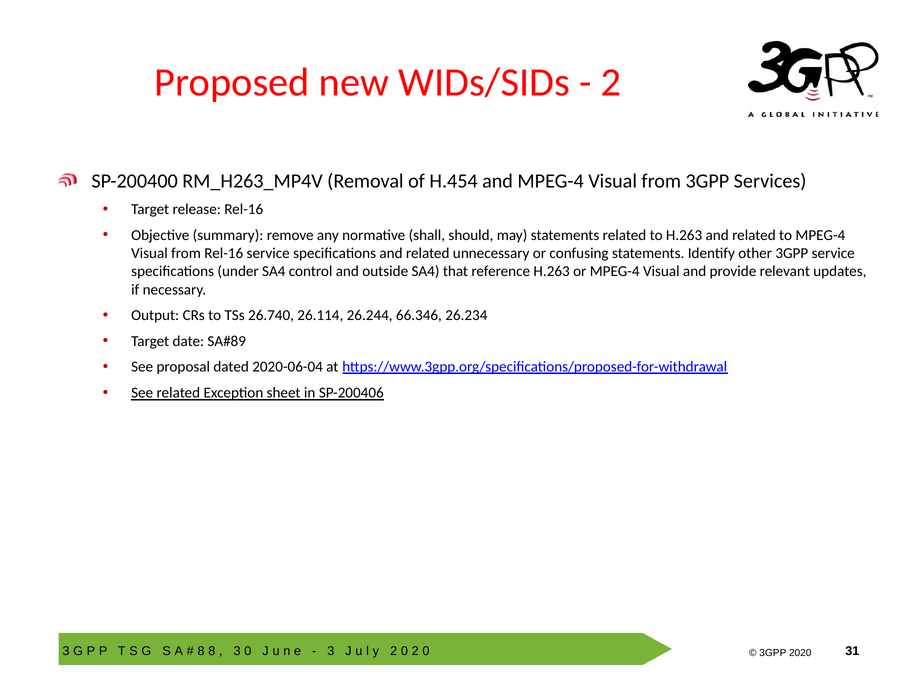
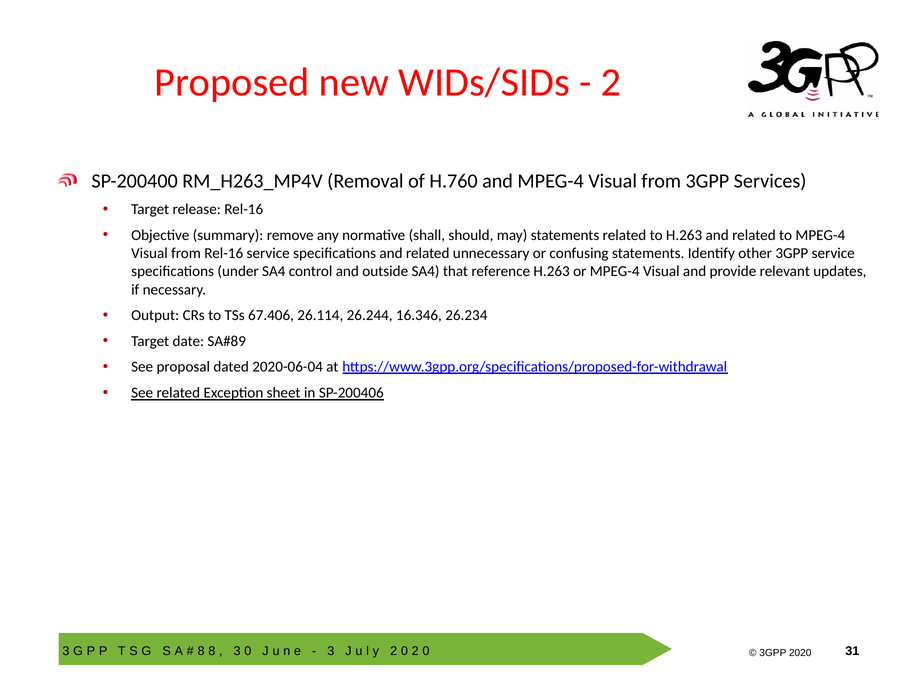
H.454: H.454 -> H.760
26.740: 26.740 -> 67.406
66.346: 66.346 -> 16.346
